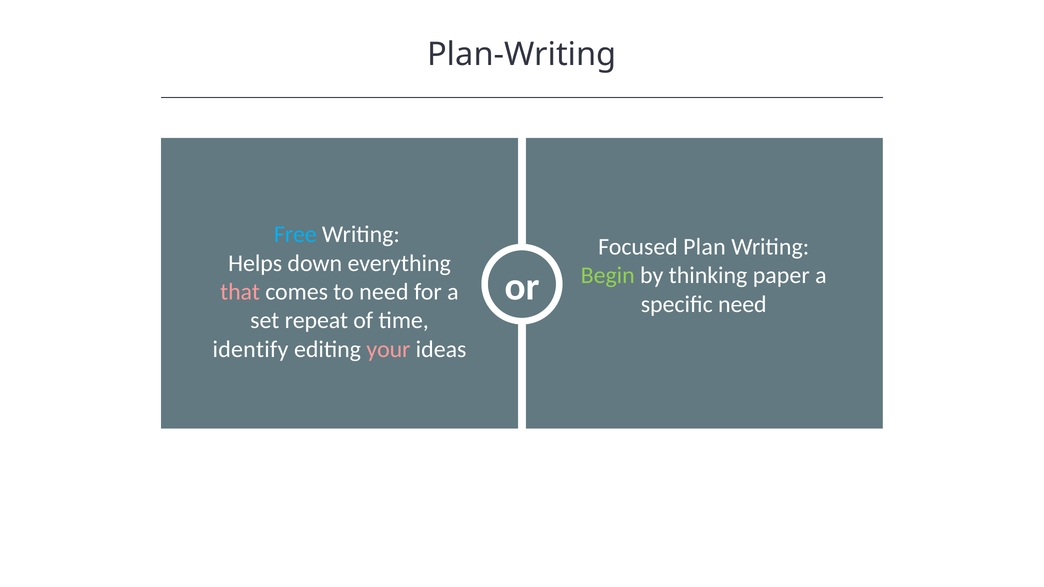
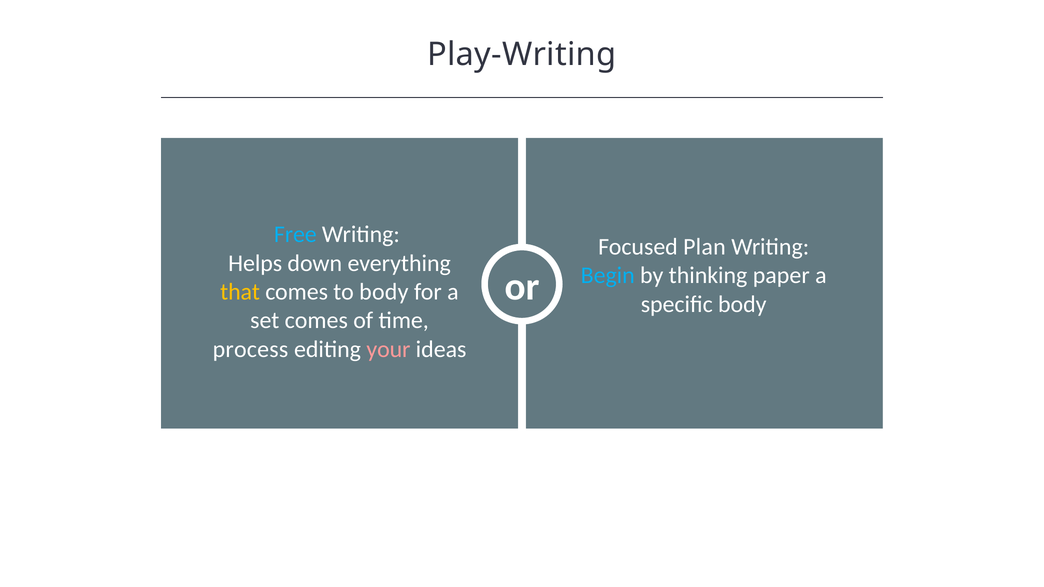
Plan-Writing: Plan-Writing -> Play-Writing
Begin colour: light green -> light blue
that colour: pink -> yellow
to need: need -> body
specific need: need -> body
set repeat: repeat -> comes
identify: identify -> process
